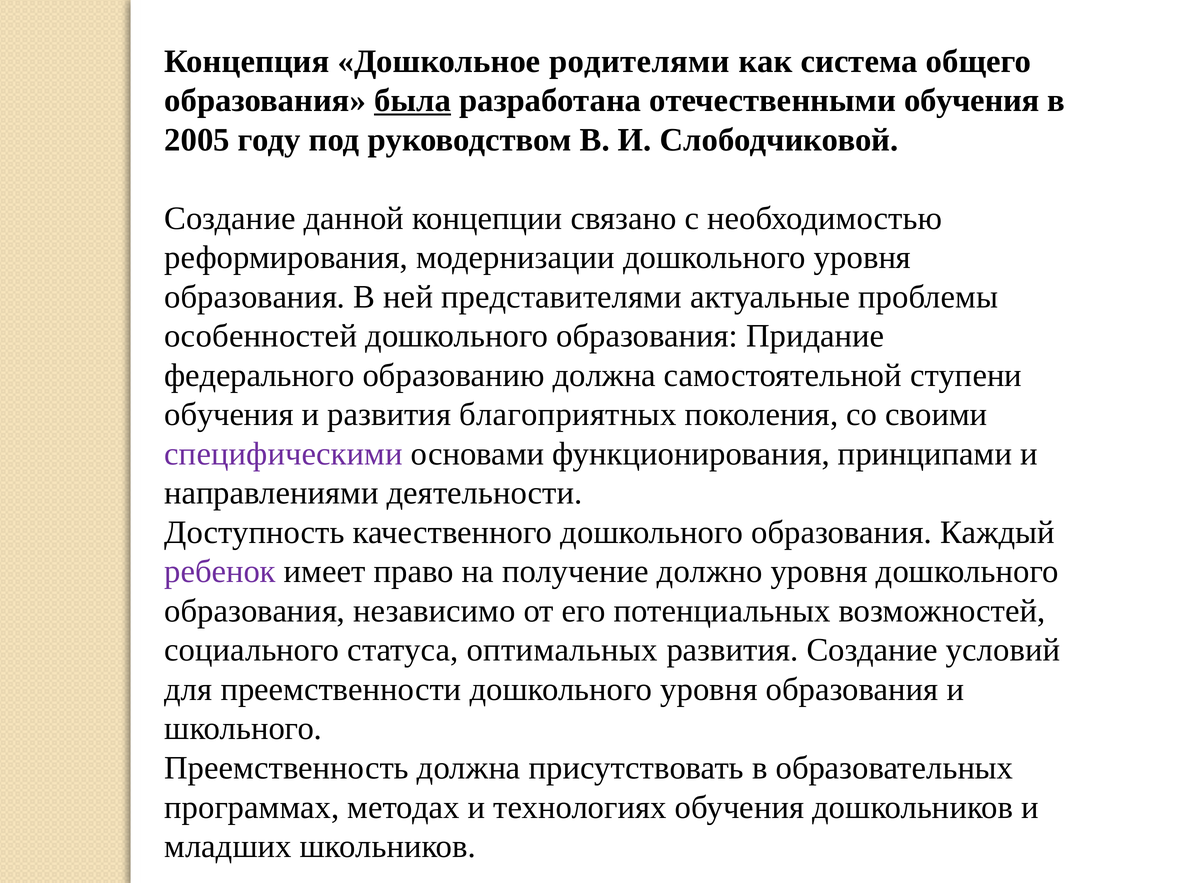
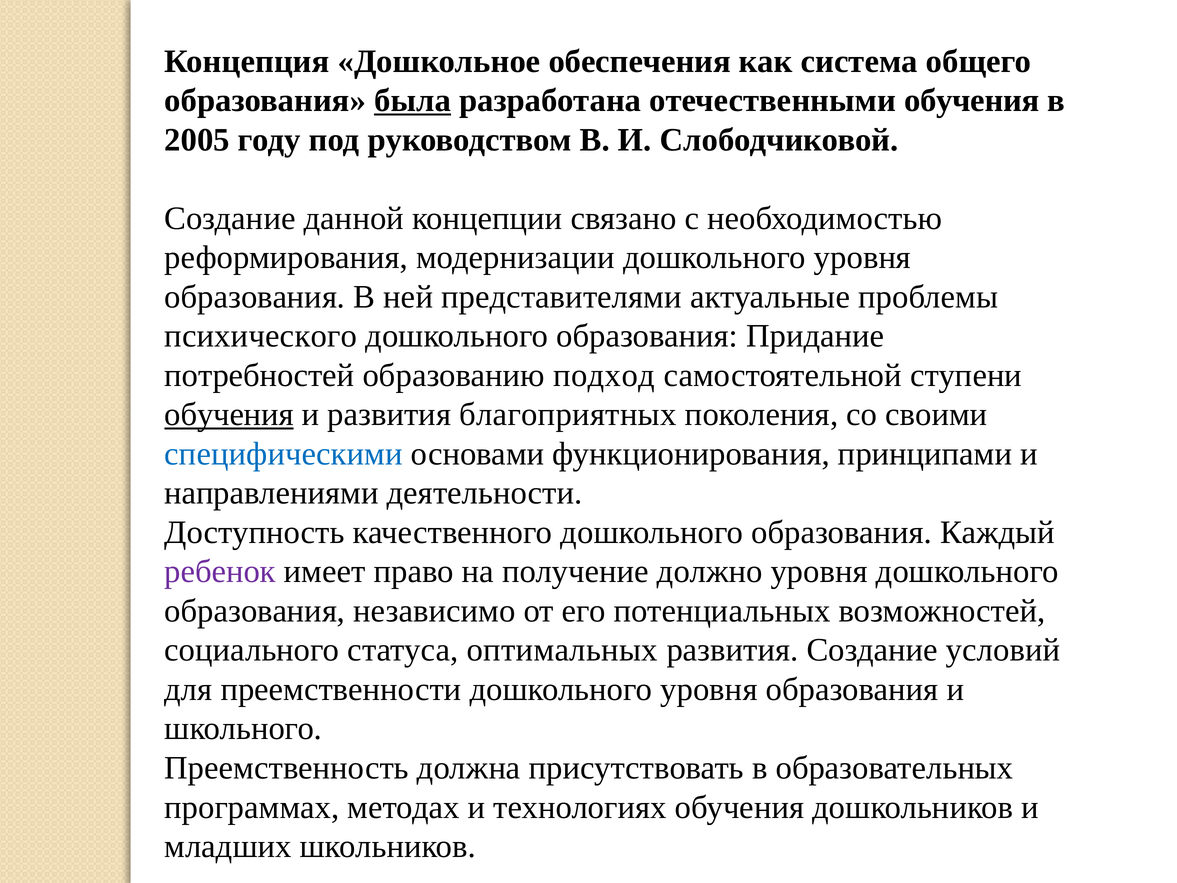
родителями: родителями -> обеспечения
особенностей: особенностей -> психического
федерального: федерального -> потребностей
образованию должна: должна -> подход
обучения at (229, 414) underline: none -> present
специфическими colour: purple -> blue
